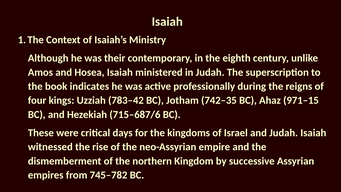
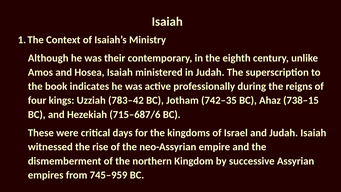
971–15: 971–15 -> 738–15
745–782: 745–782 -> 745–959
